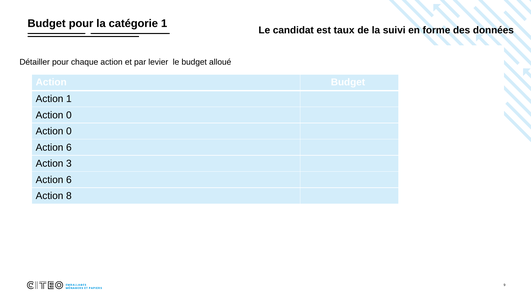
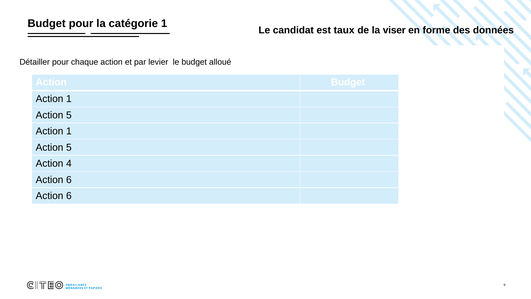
suivi: suivi -> viser
0 at (69, 115): 0 -> 5
0 at (69, 131): 0 -> 1
6 at (69, 147): 6 -> 5
3: 3 -> 4
8 at (69, 196): 8 -> 6
